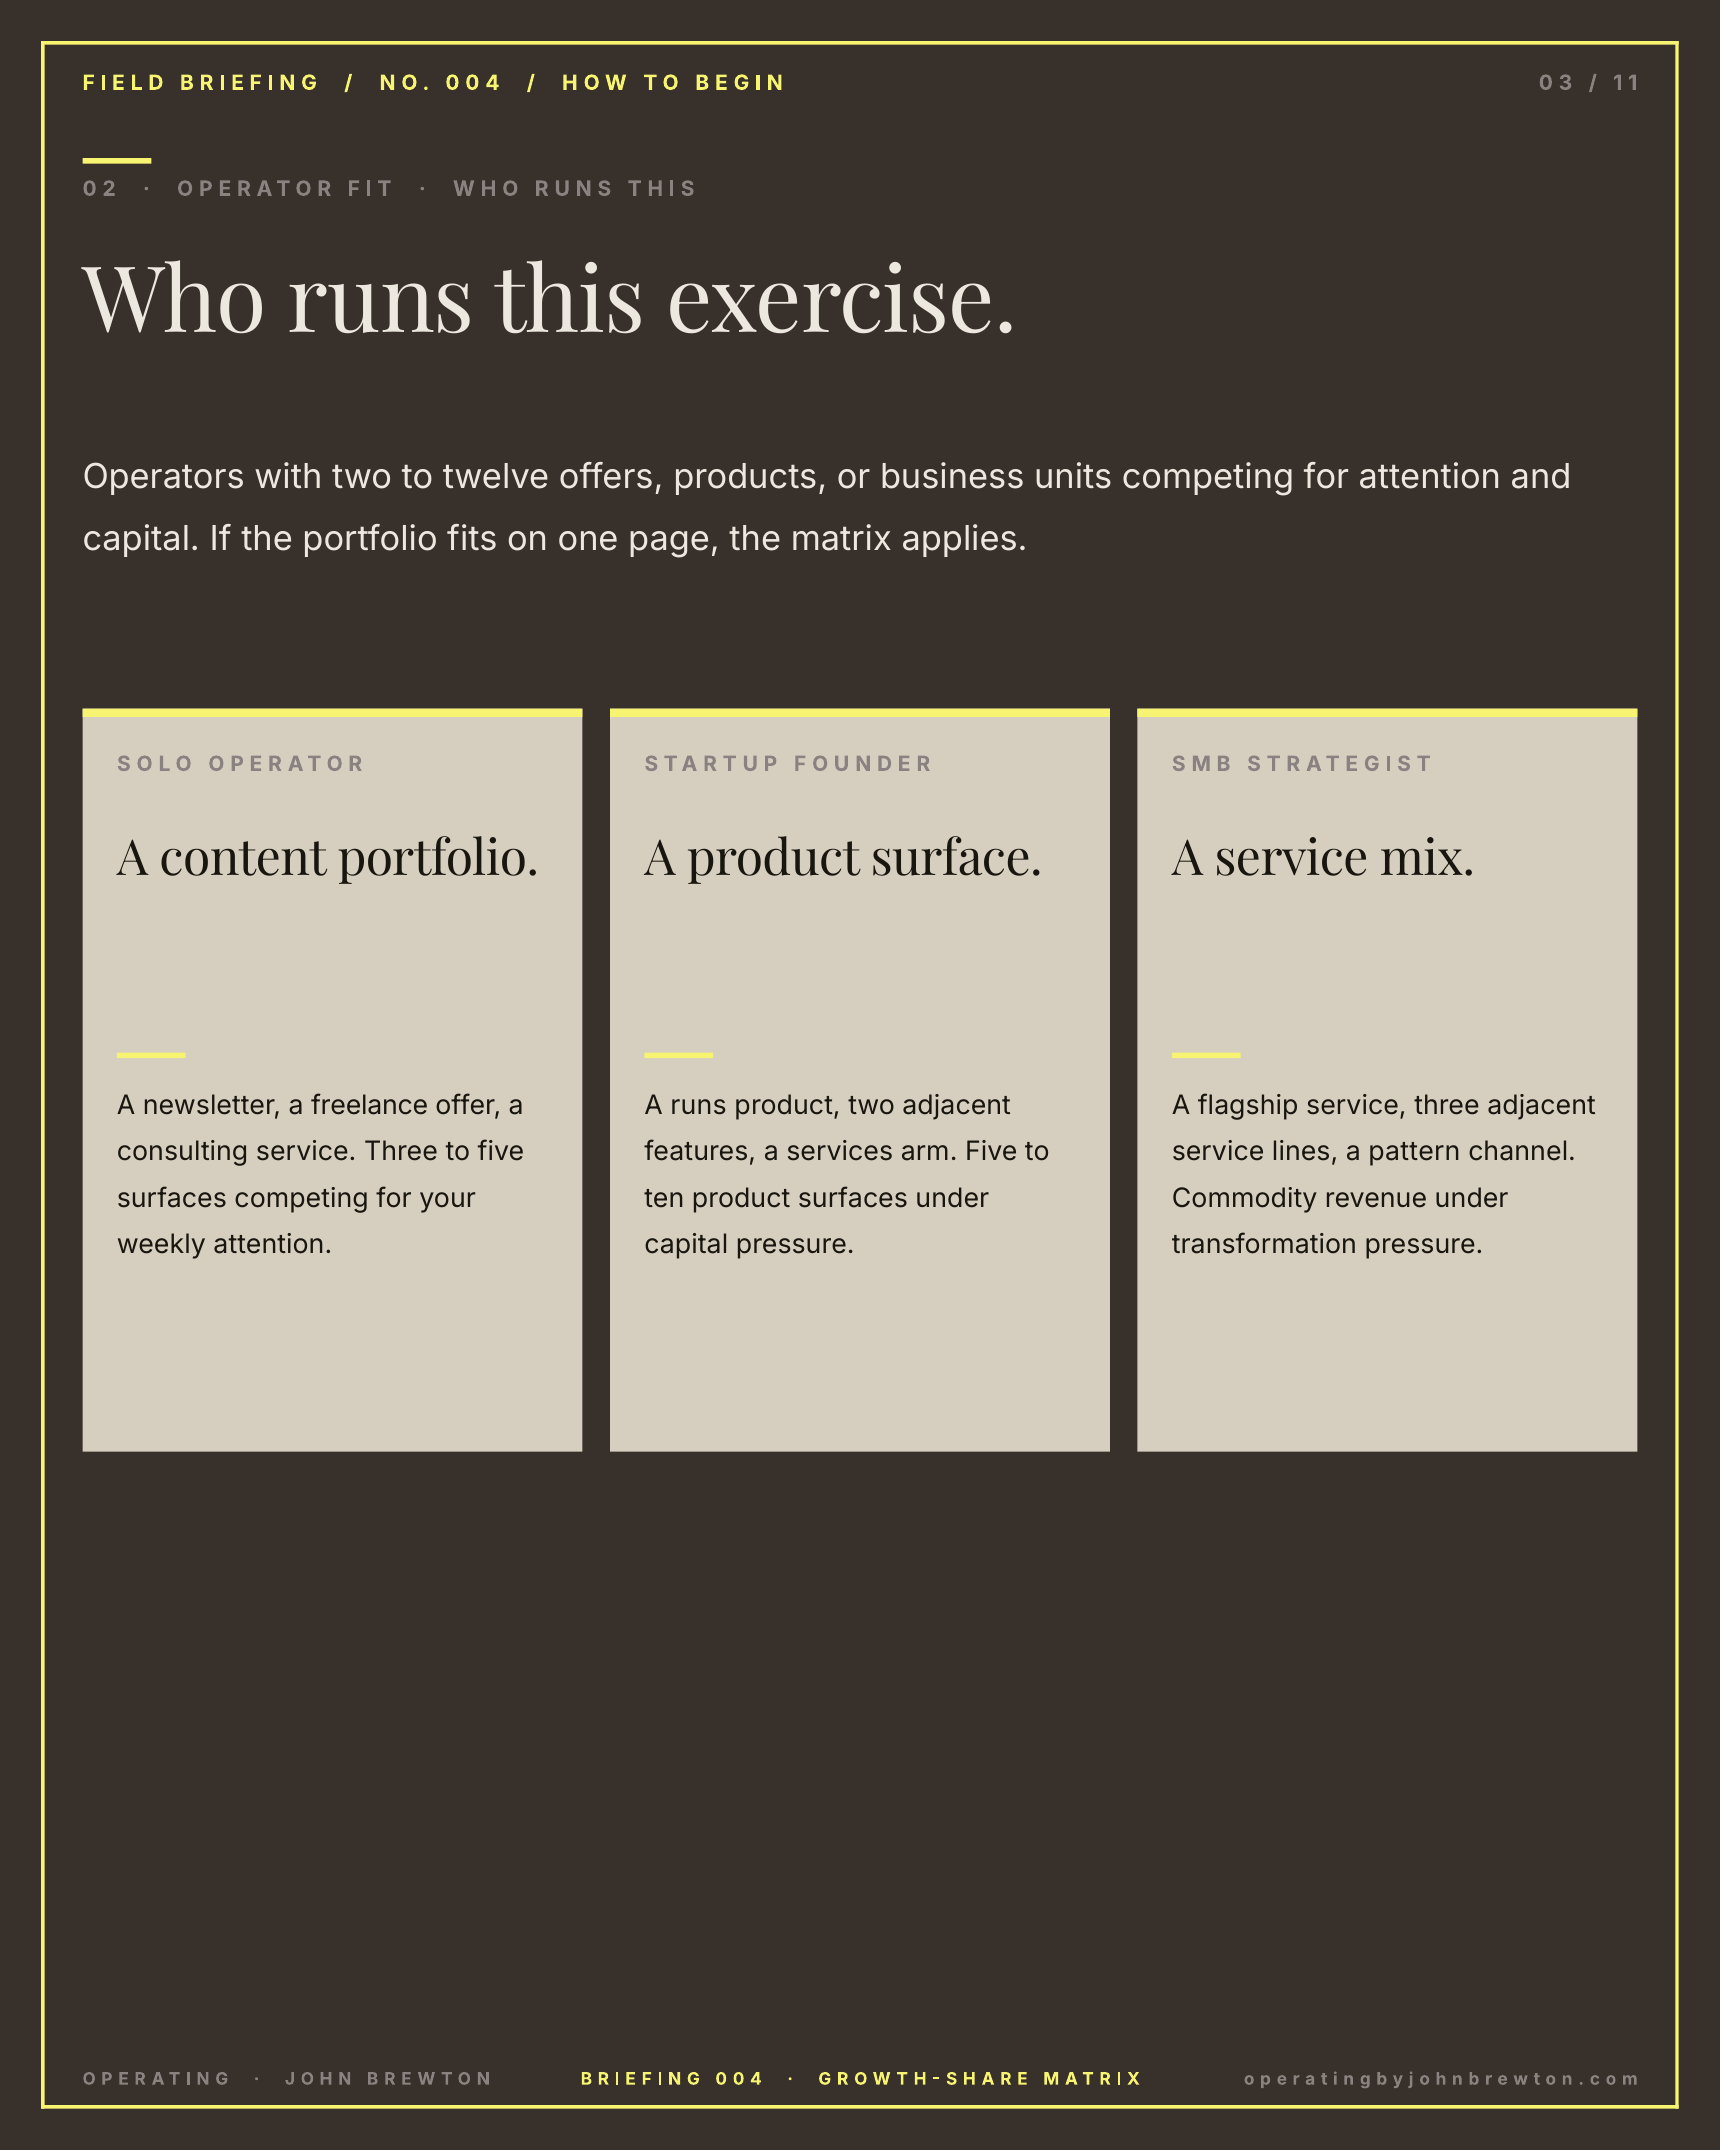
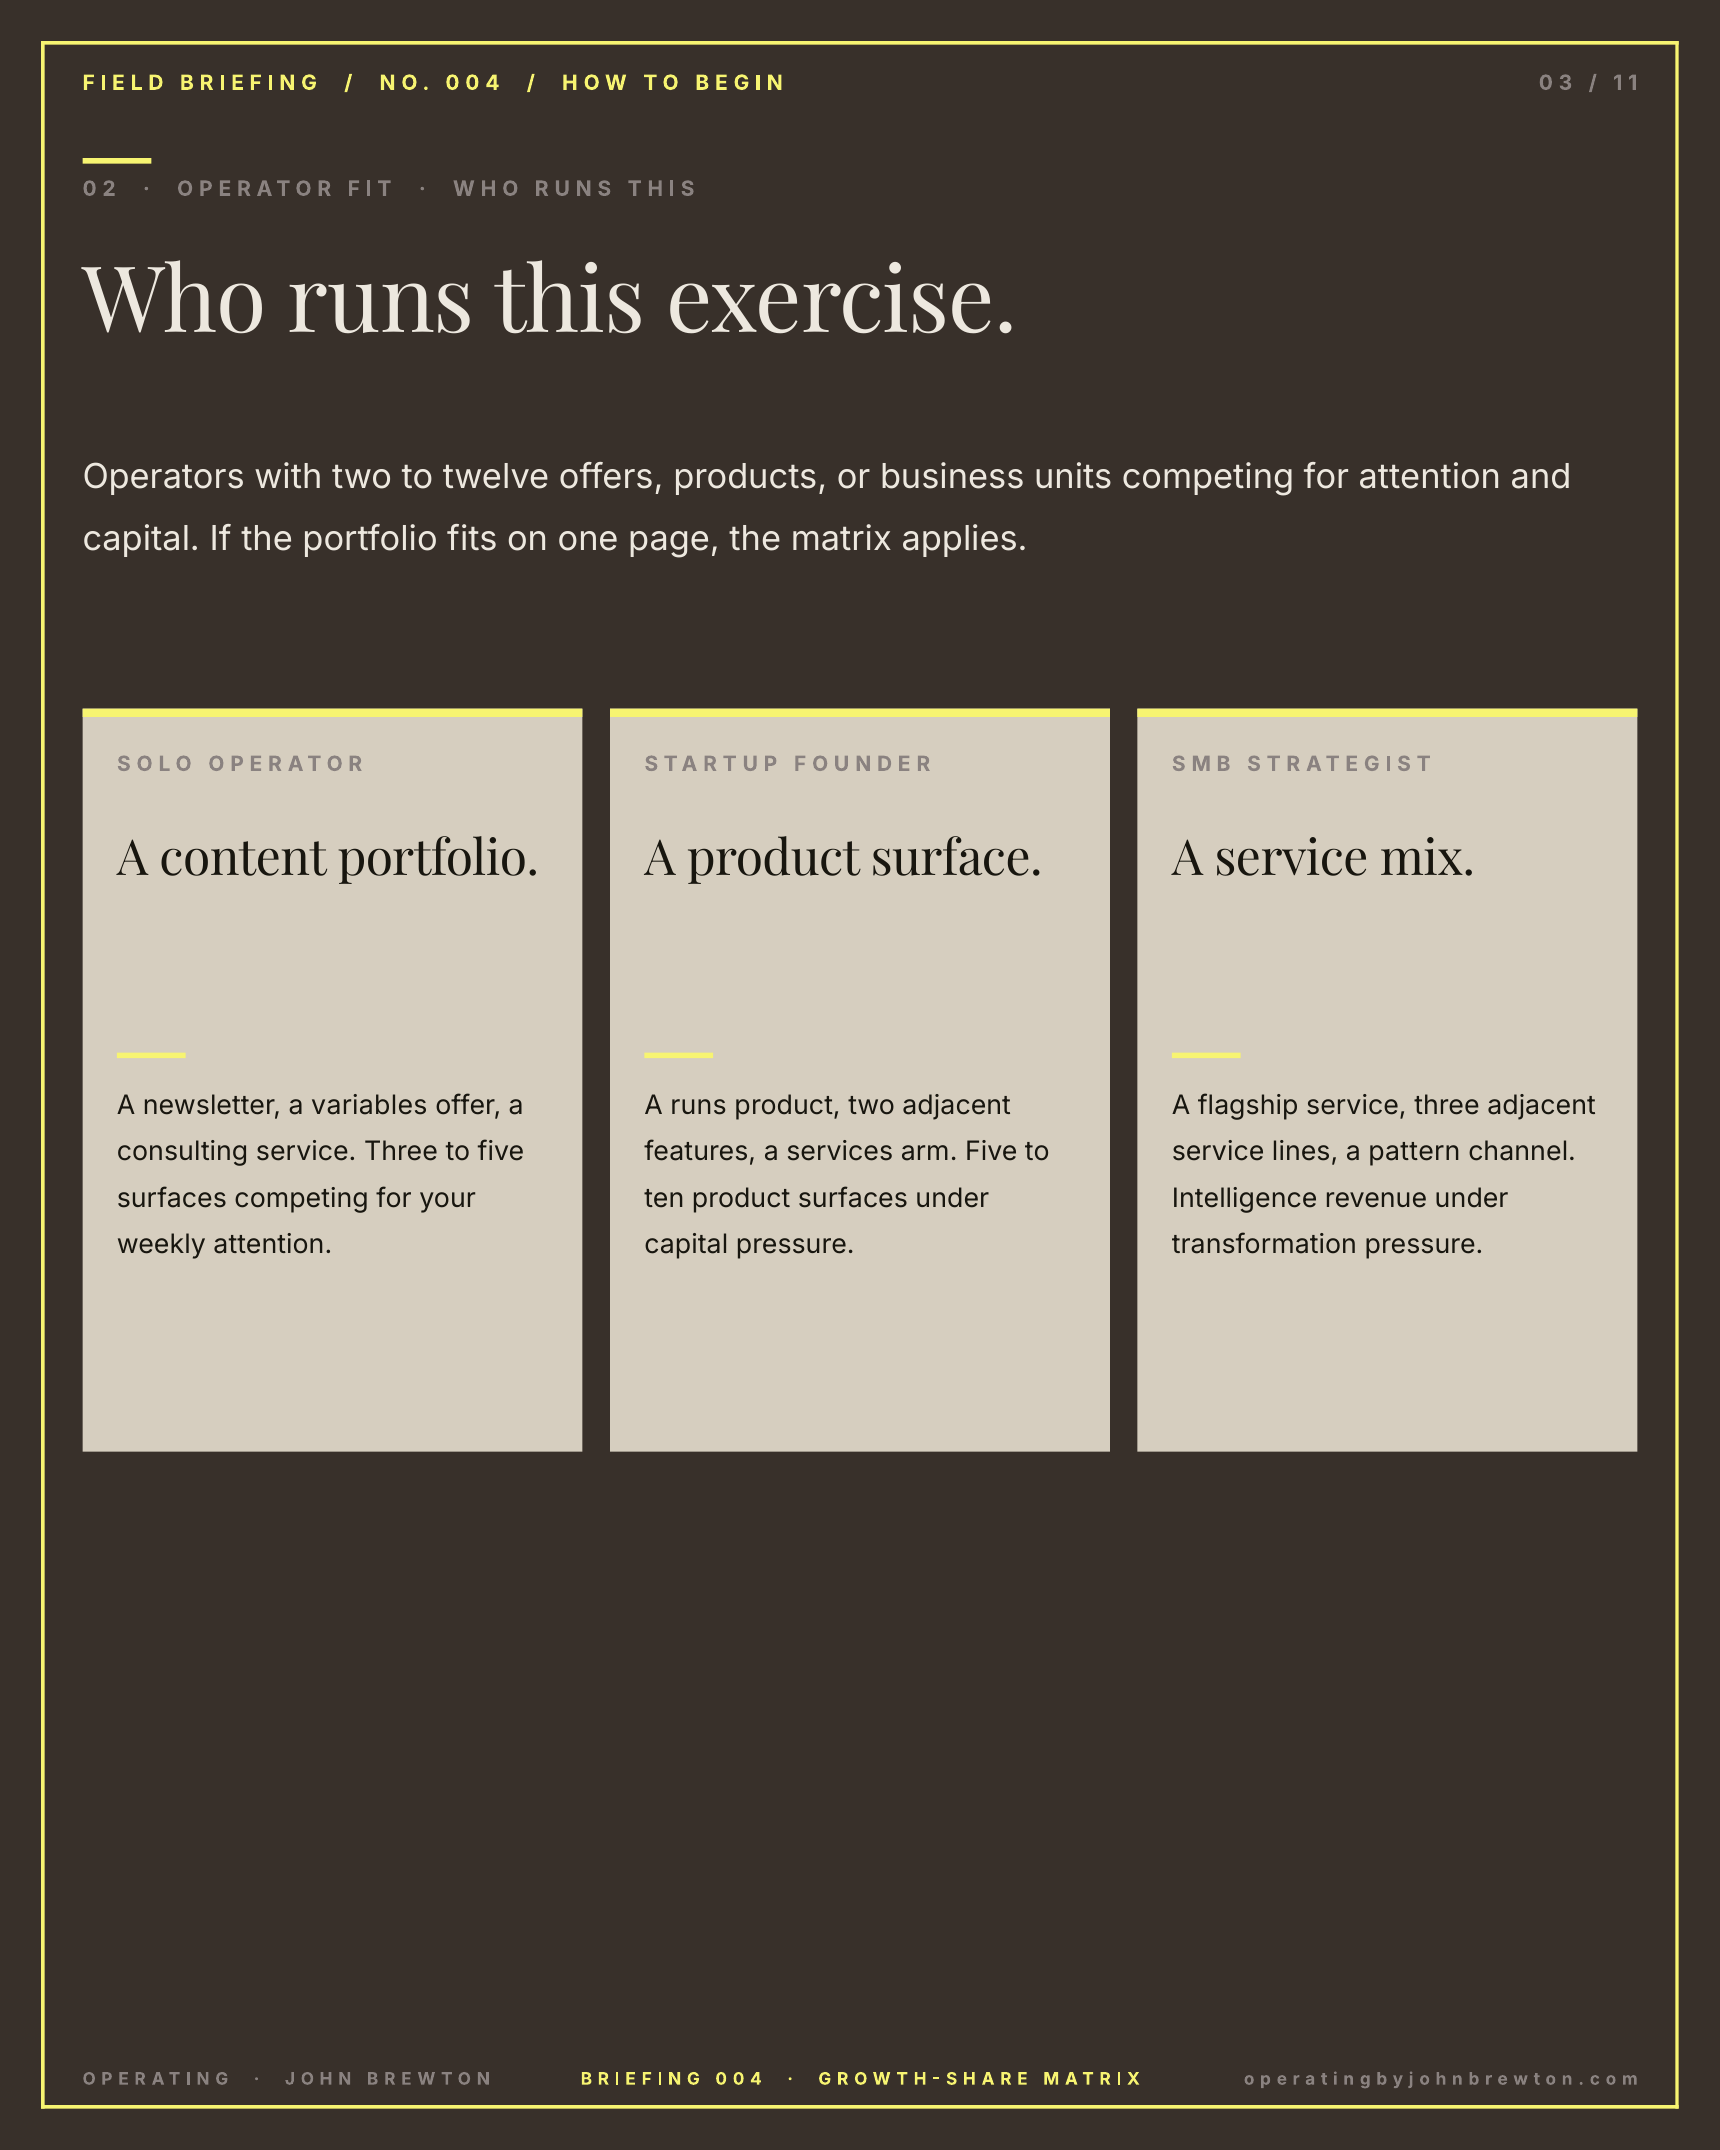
freelance: freelance -> variables
Commodity: Commodity -> Intelligence
